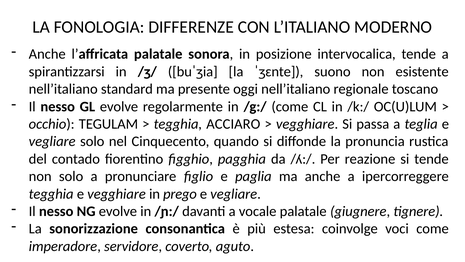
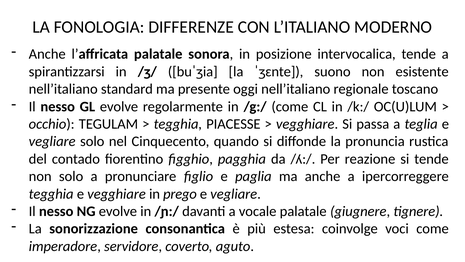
ACCIARO: ACCIARO -> PIACESSE
